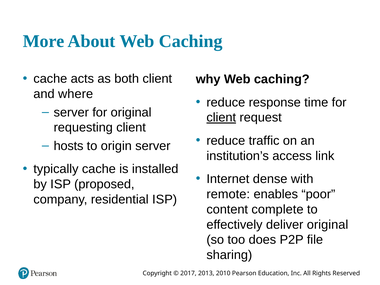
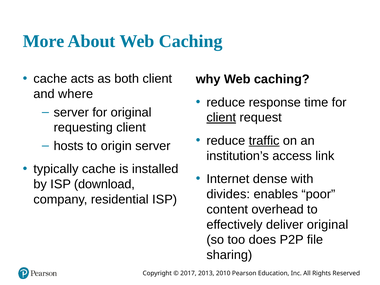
traffic underline: none -> present
proposed: proposed -> download
remote: remote -> divides
complete: complete -> overhead
